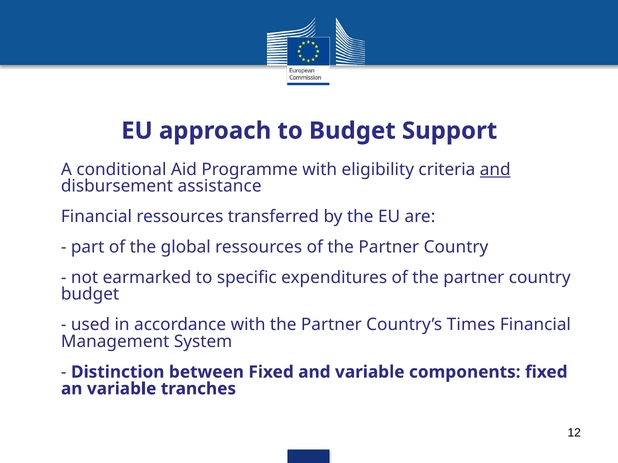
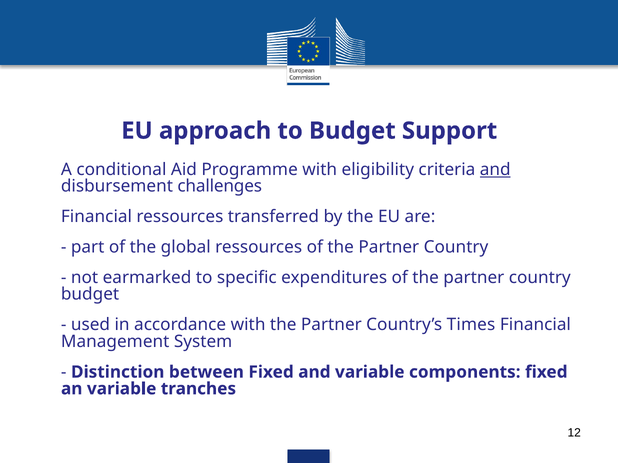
assistance: assistance -> challenges
